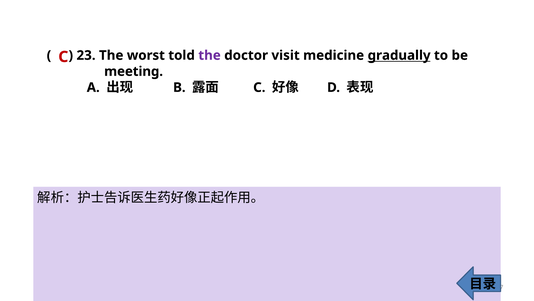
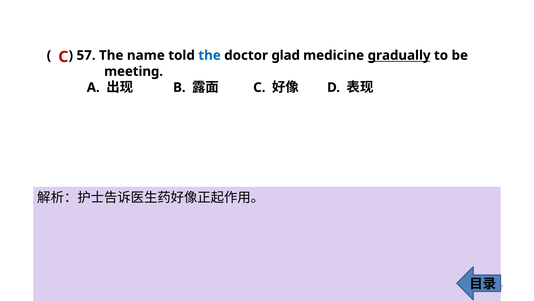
23: 23 -> 57
worst: worst -> name
the at (210, 55) colour: purple -> blue
visit: visit -> glad
